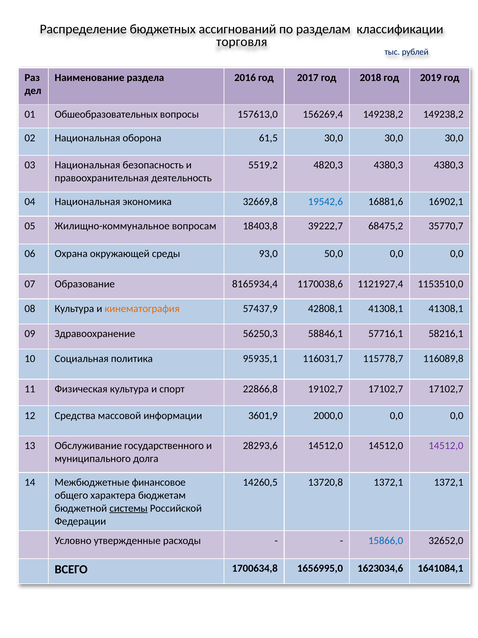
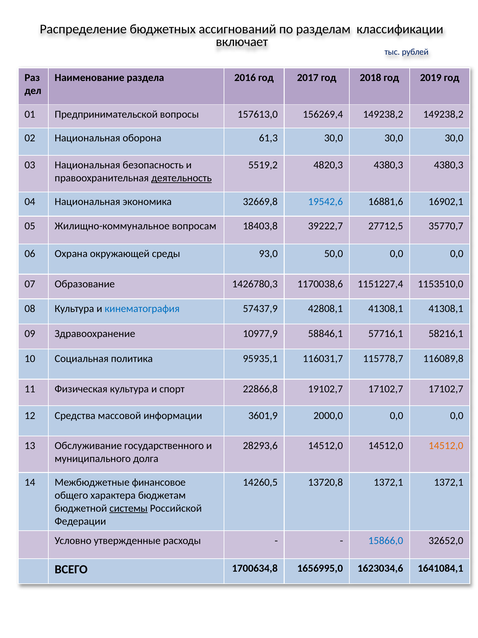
торговля: торговля -> включает
Обшеобразовательных: Обшеобразовательных -> Предпринимательской
61,5: 61,5 -> 61,3
деятельность underline: none -> present
68475,2: 68475,2 -> 27712,5
8165934,4: 8165934,4 -> 1426780,3
1121927,4: 1121927,4 -> 1151227,4
кинематография colour: orange -> blue
56250,3: 56250,3 -> 10977,9
14512,0 at (446, 445) colour: purple -> orange
